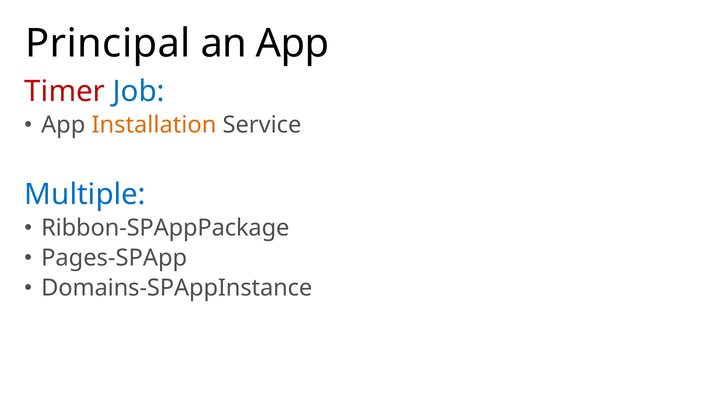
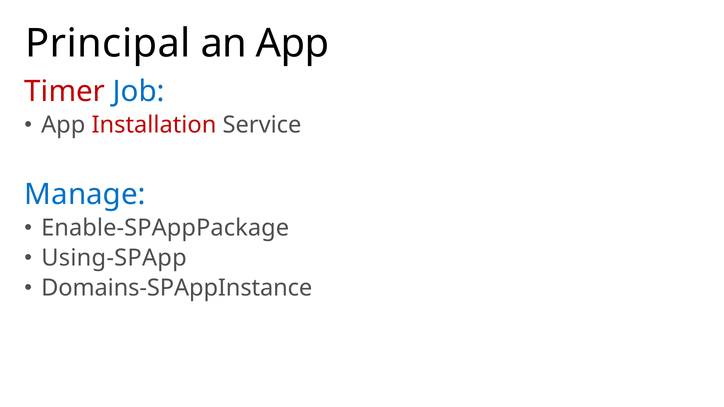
Installation colour: orange -> red
Multiple: Multiple -> Manage
Ribbon-SPAppPackage: Ribbon-SPAppPackage -> Enable-SPAppPackage
Pages-SPApp: Pages-SPApp -> Using-SPApp
